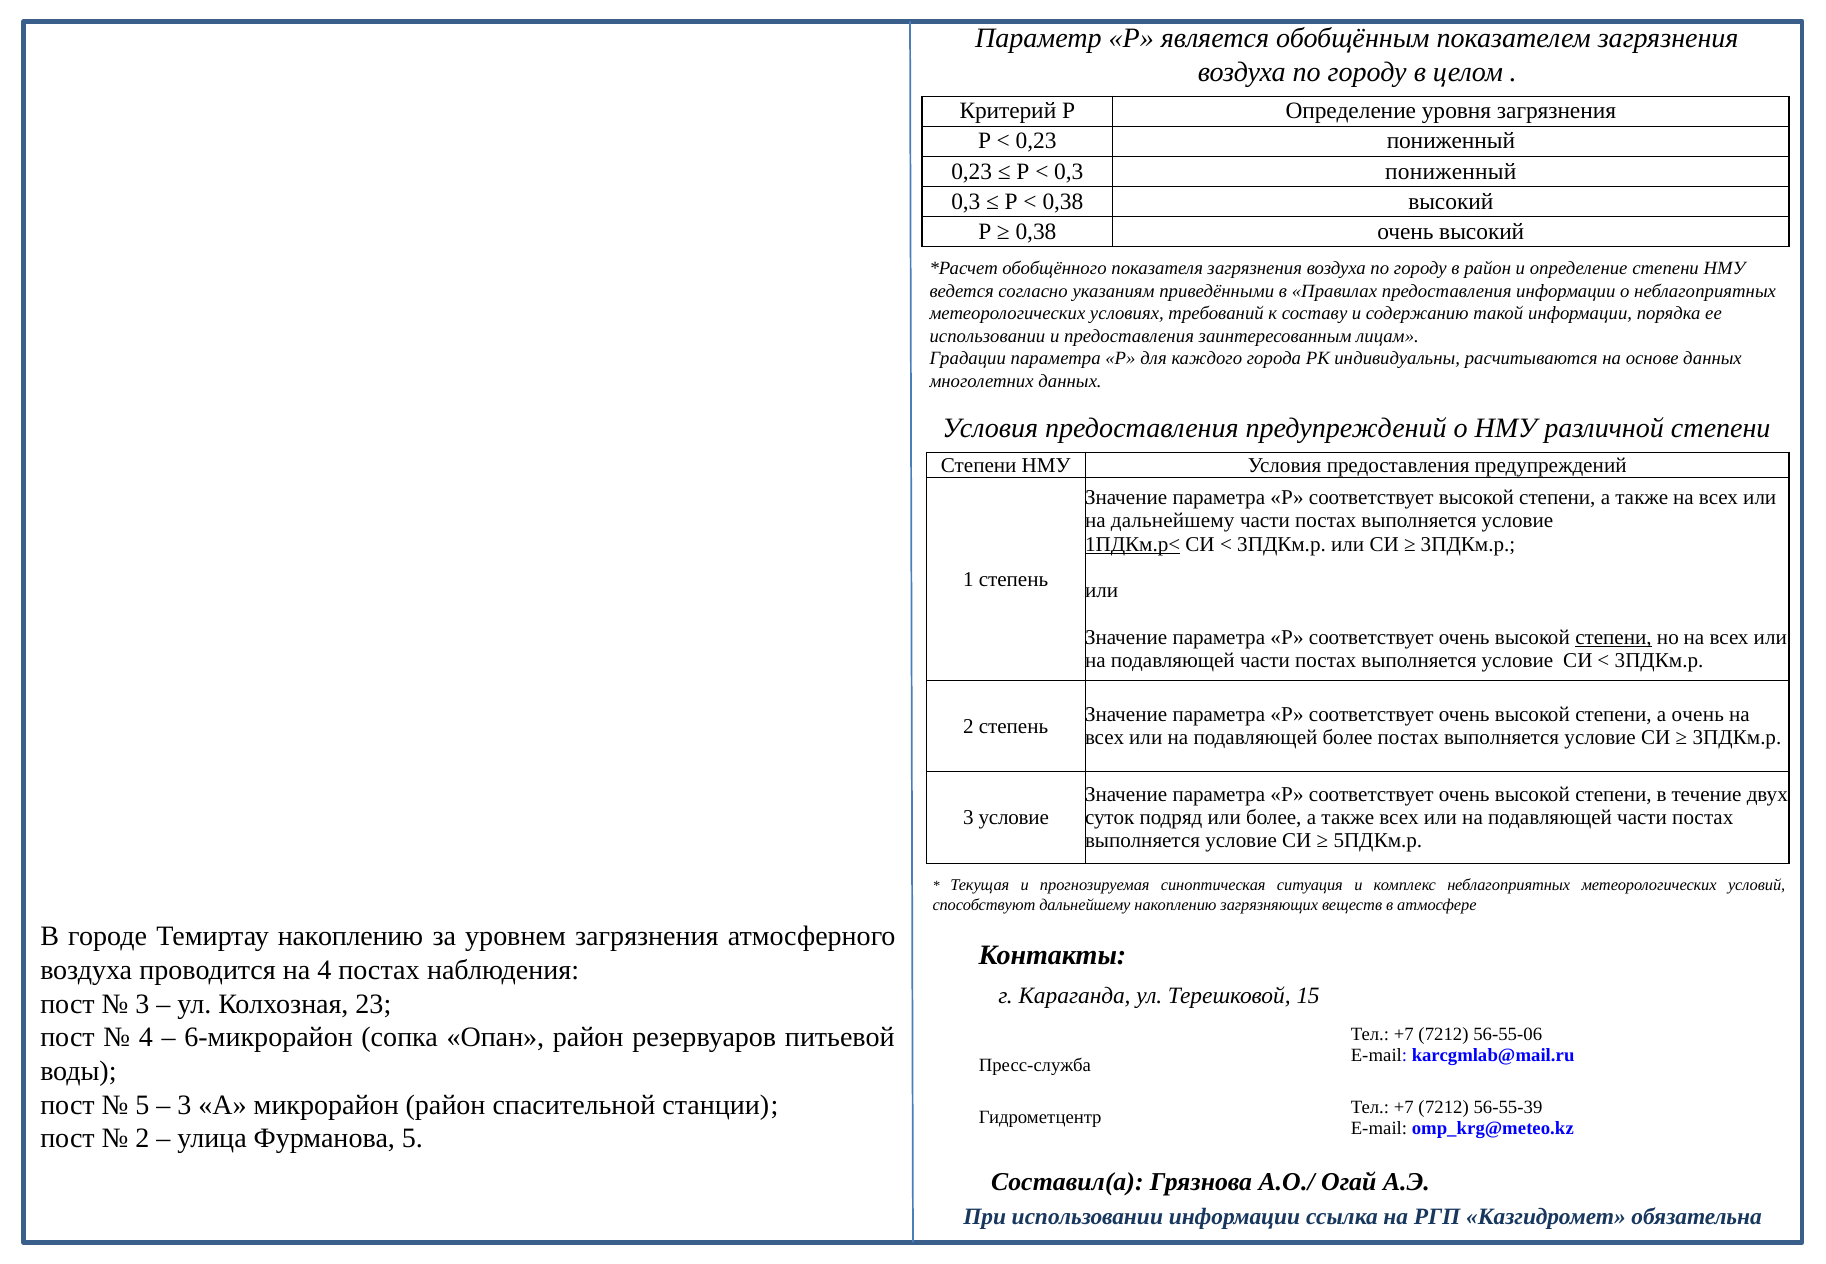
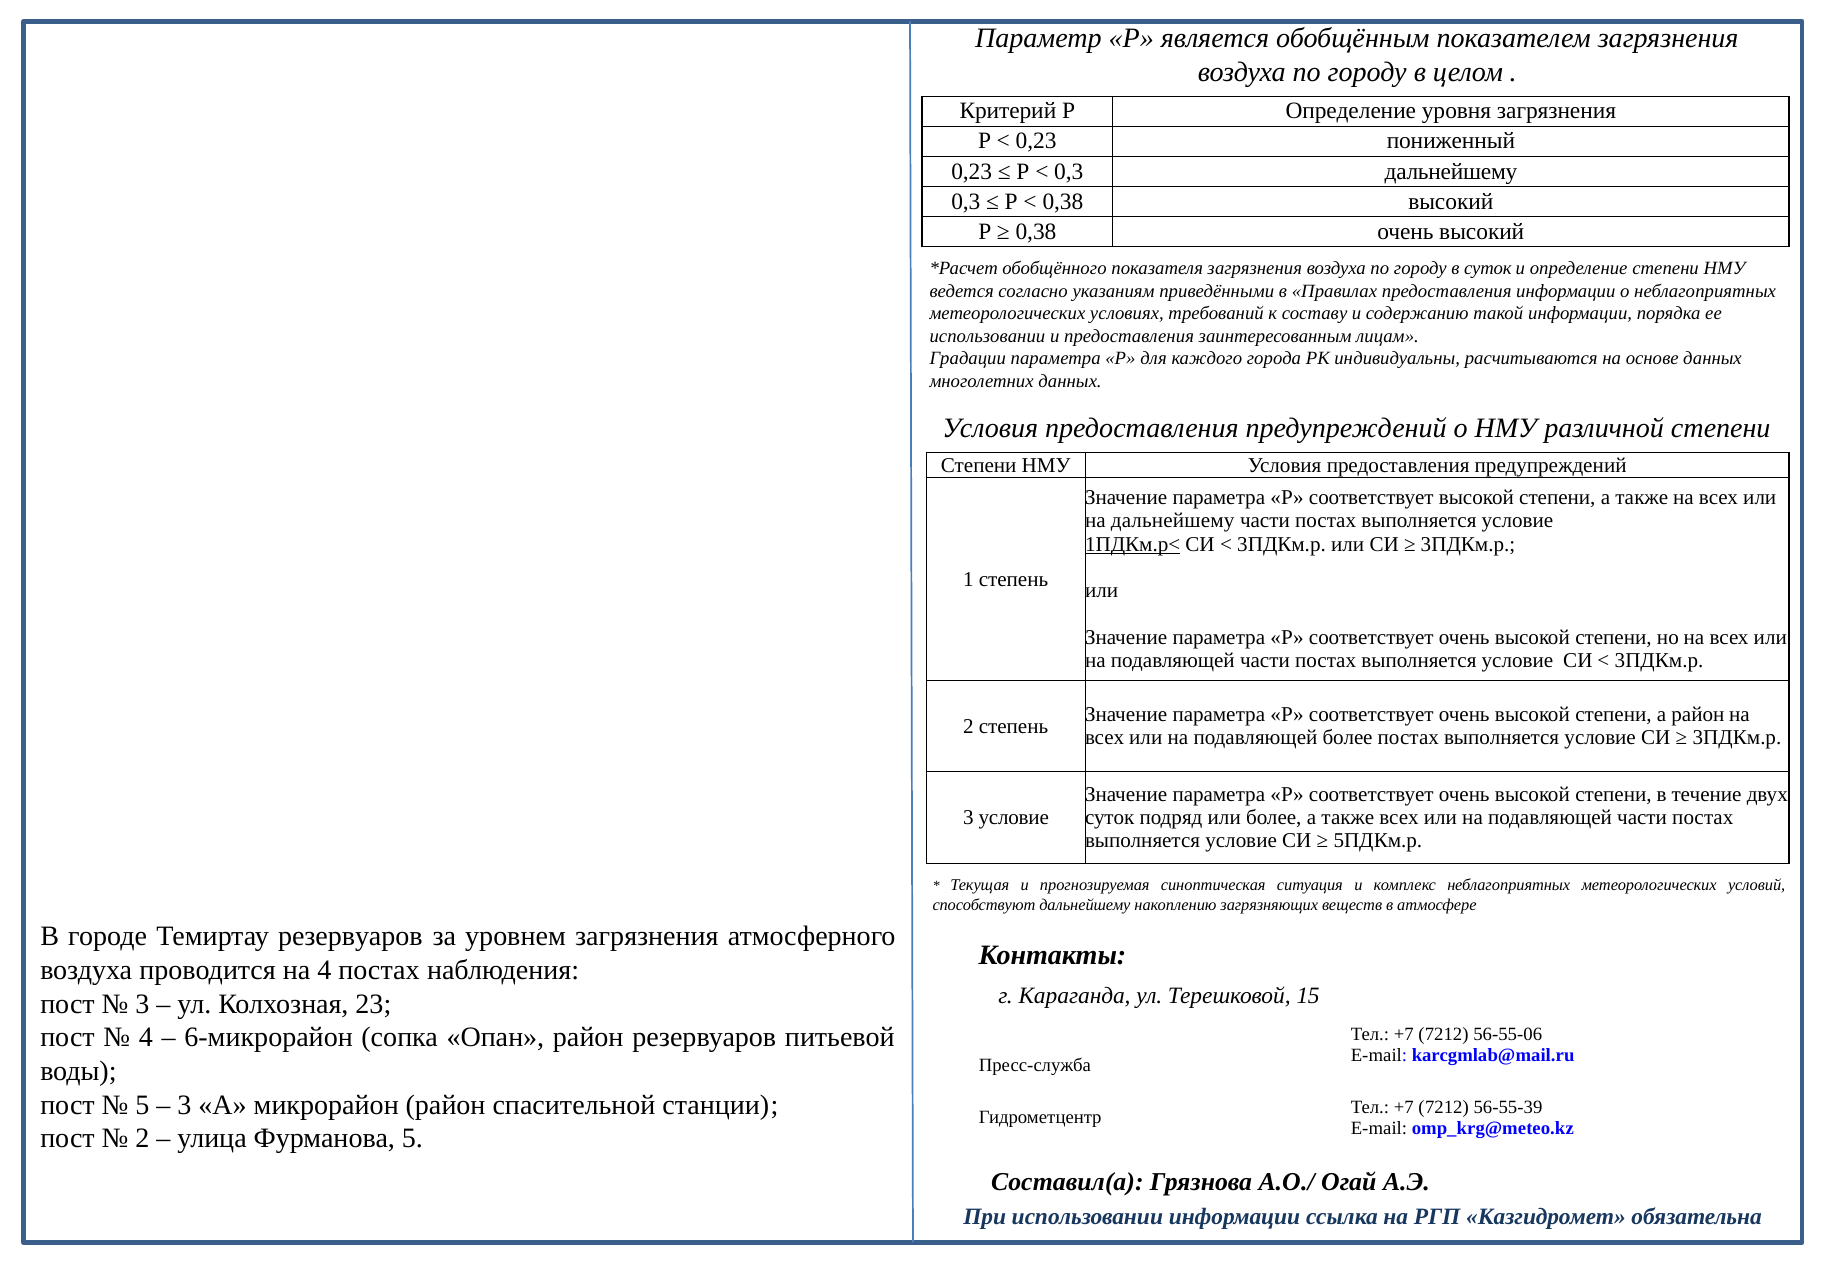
0,3 пониженный: пониженный -> дальнейшему
в район: район -> суток
степени at (1613, 638) underline: present -> none
а очень: очень -> район
Темиртау накоплению: накоплению -> резервуаров
